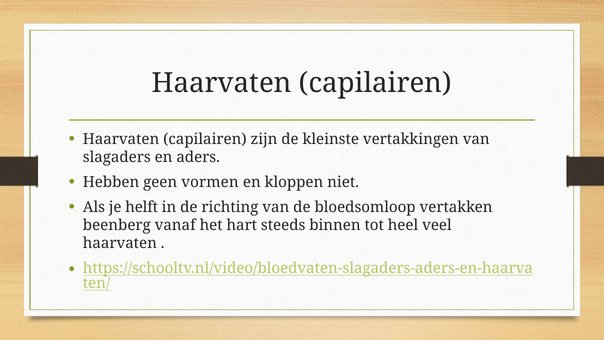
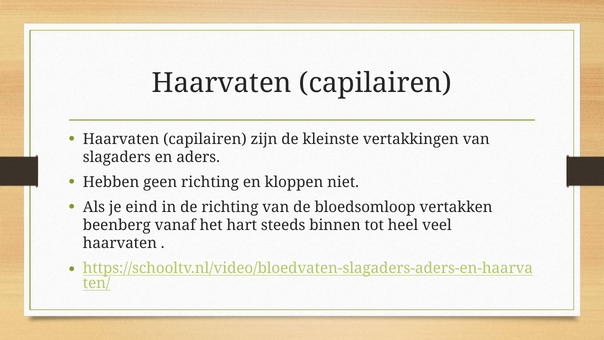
geen vormen: vormen -> richting
helft: helft -> eind
